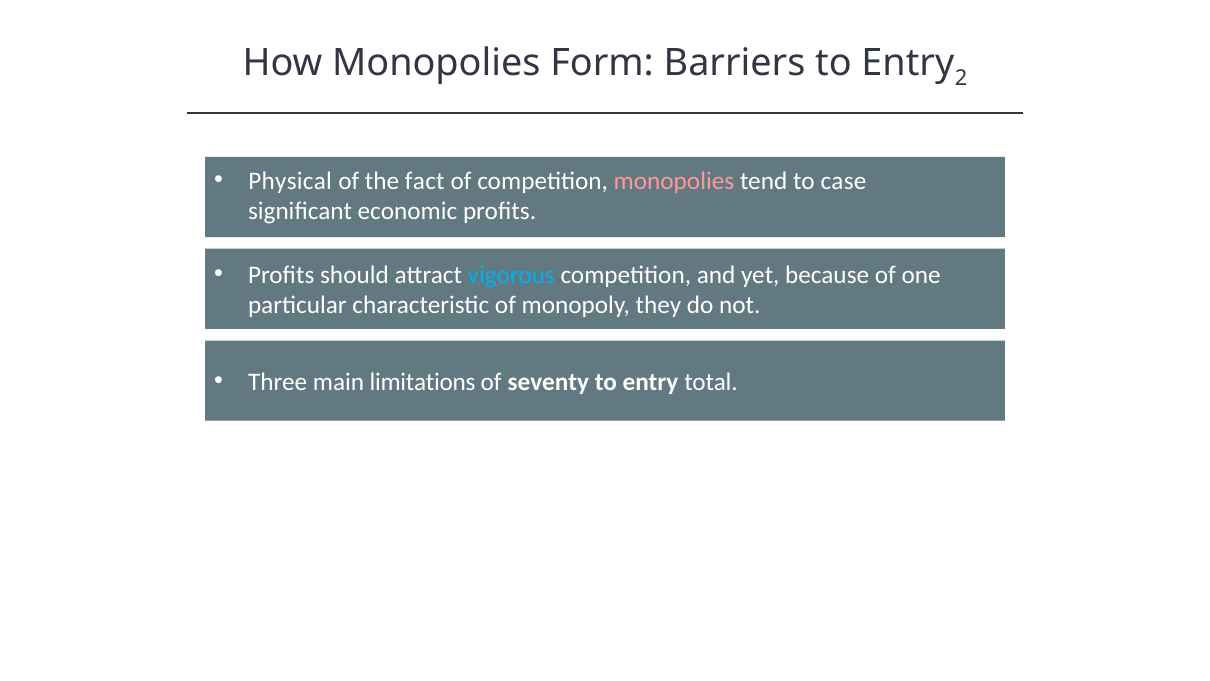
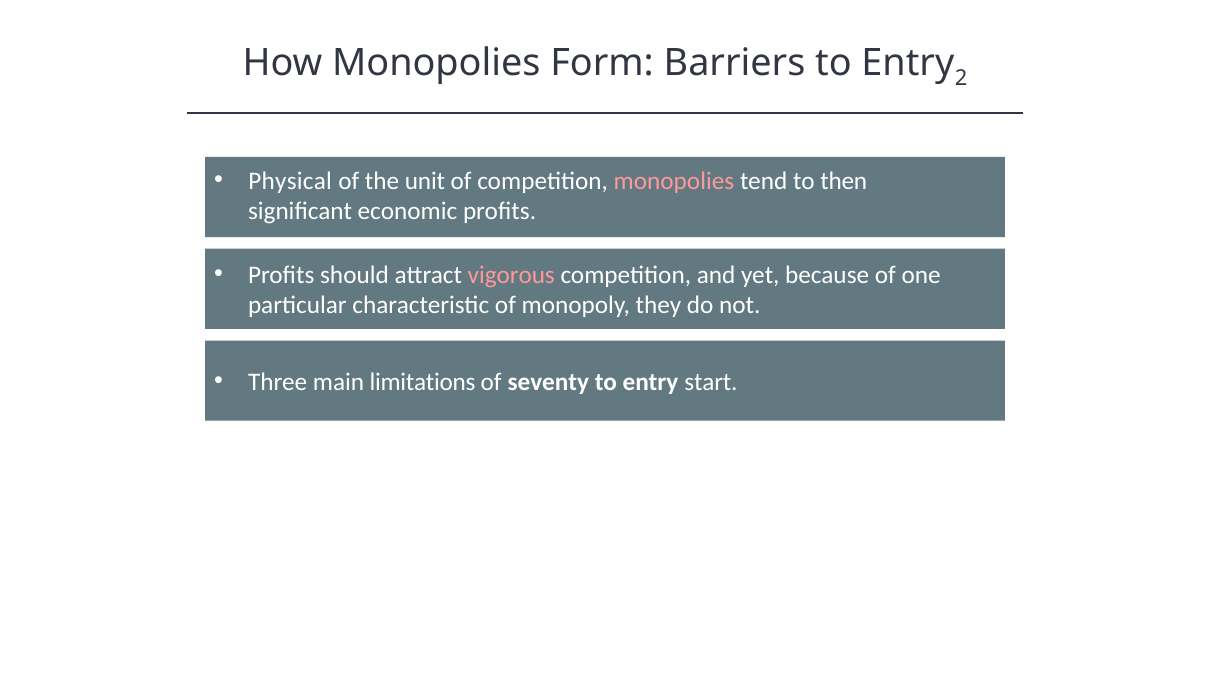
fact: fact -> unit
case: case -> then
vigorous colour: light blue -> pink
total: total -> start
